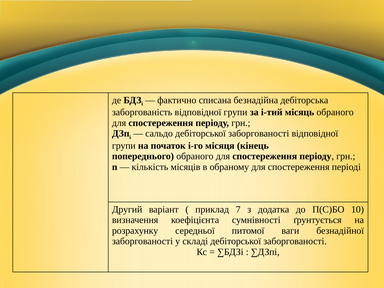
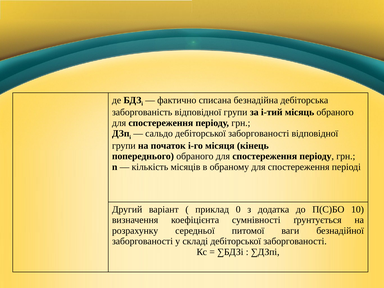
7: 7 -> 0
